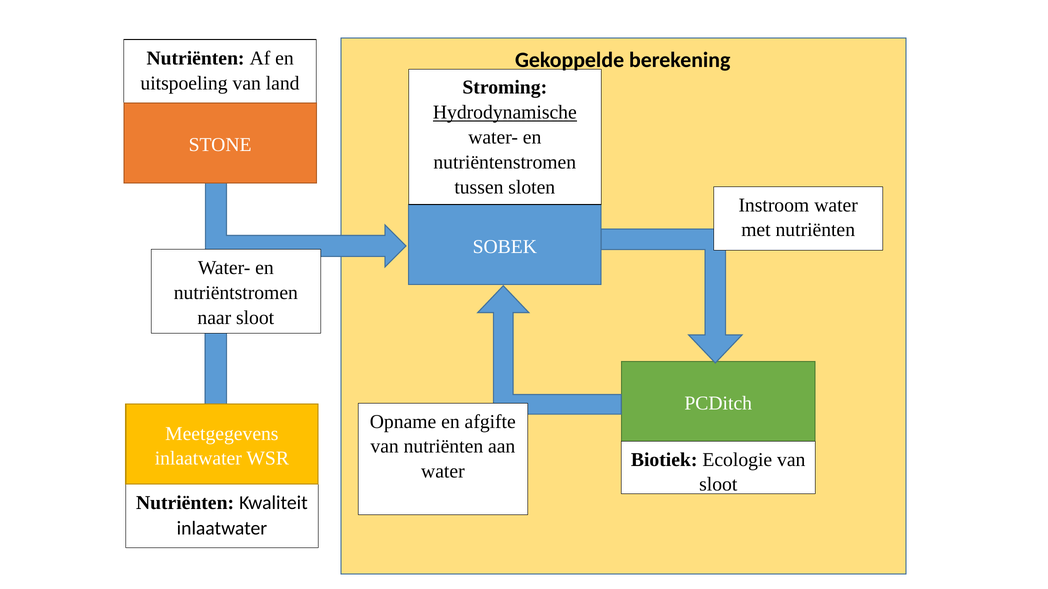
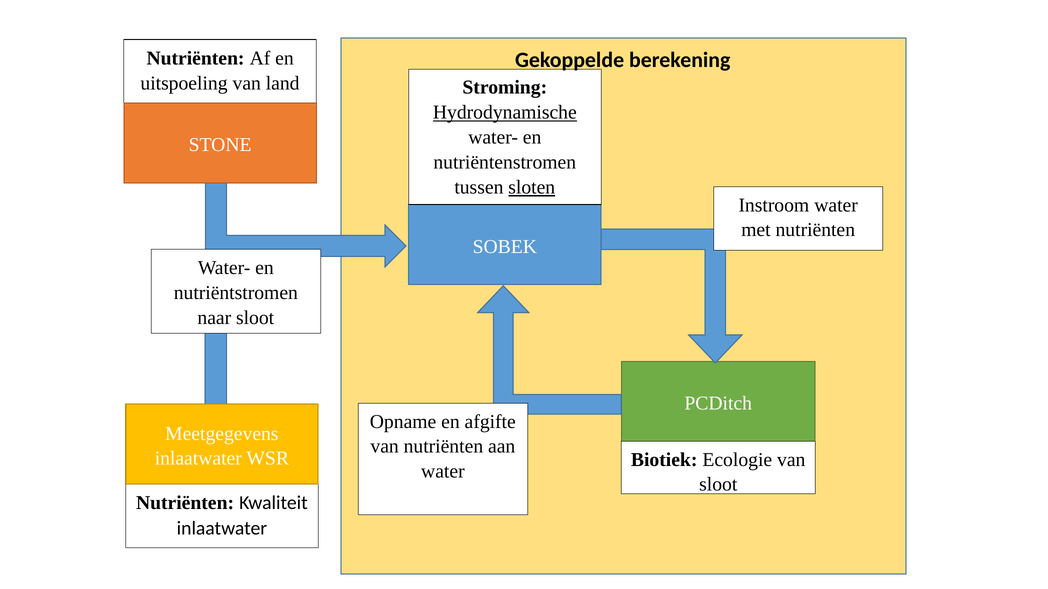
sloten underline: none -> present
